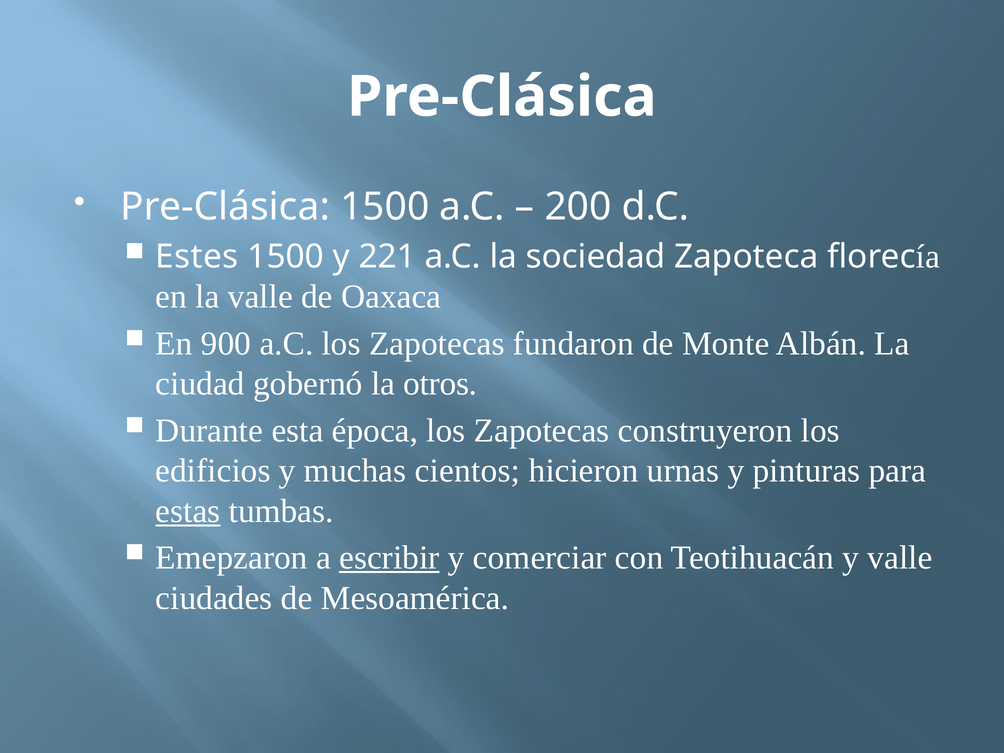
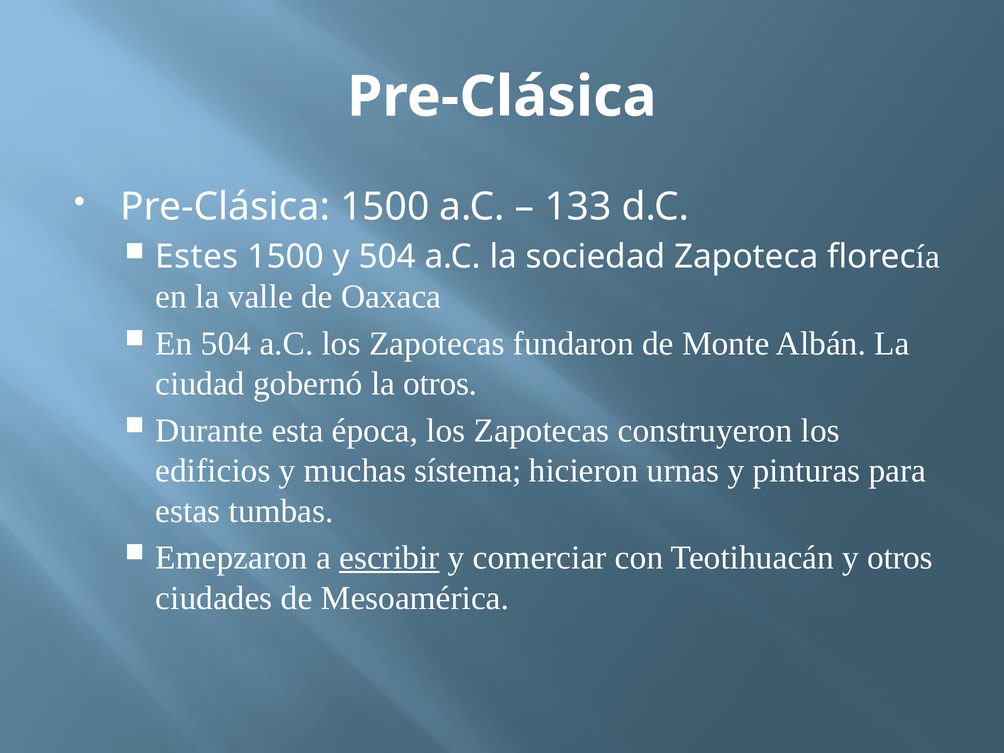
200: 200 -> 133
y 221: 221 -> 504
En 900: 900 -> 504
cientos: cientos -> sístema
estas underline: present -> none
y valle: valle -> otros
